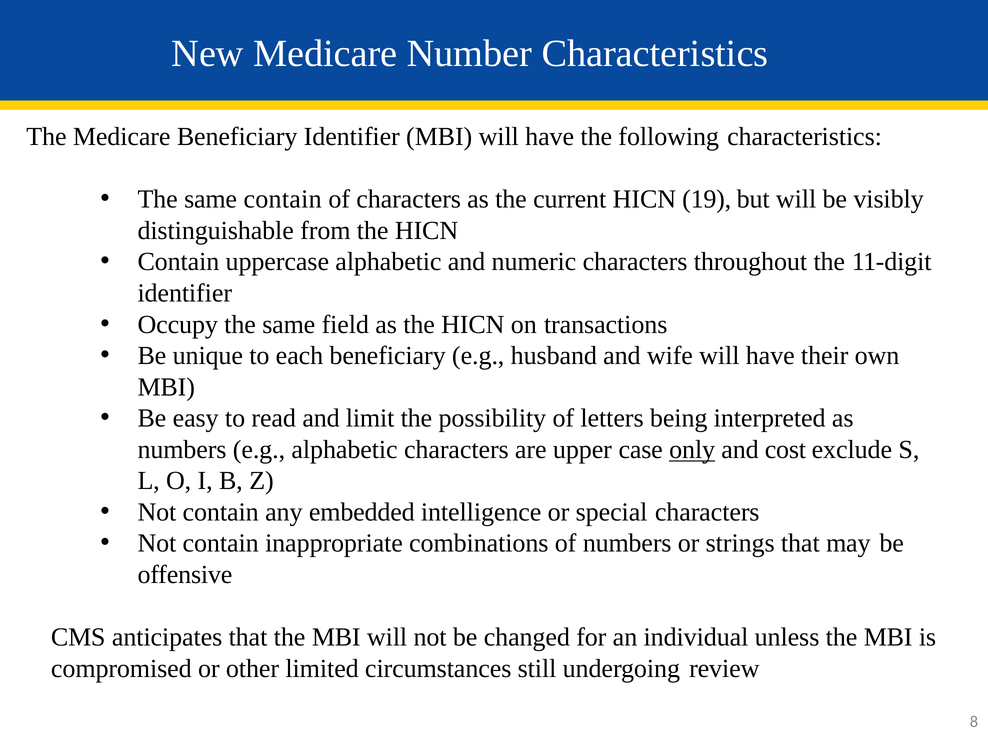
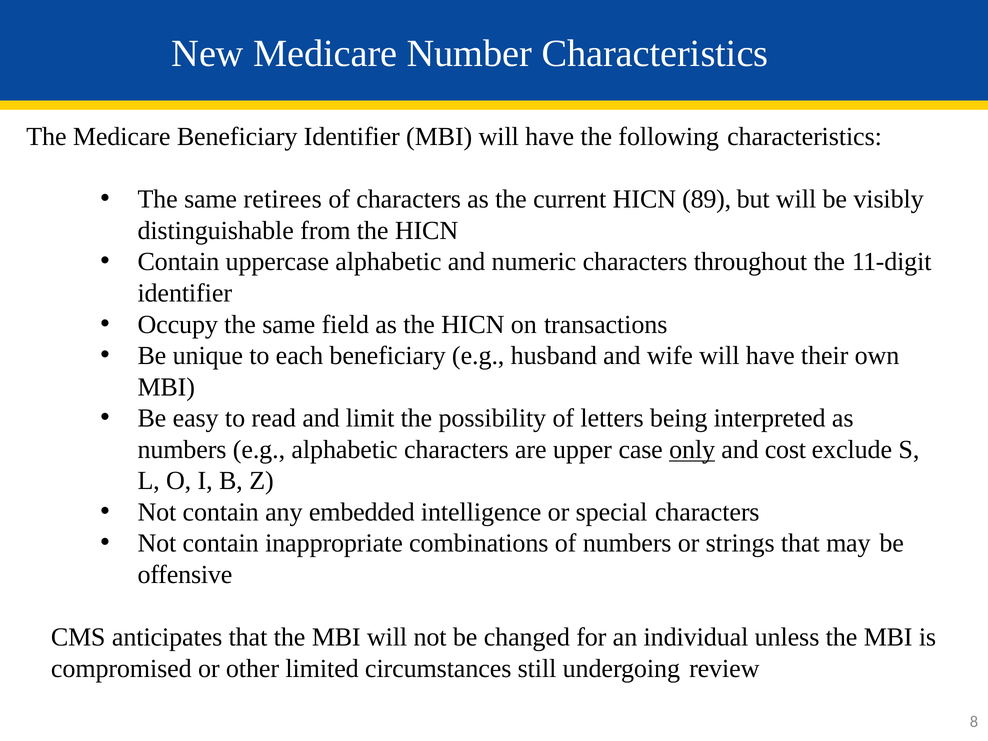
same contain: contain -> retirees
19: 19 -> 89
